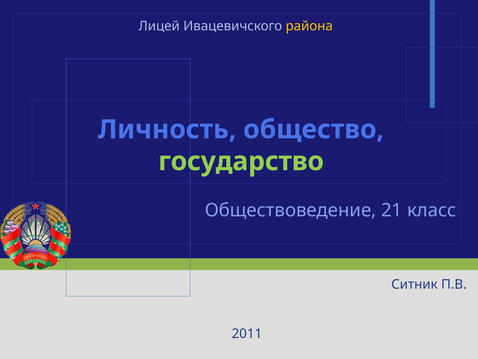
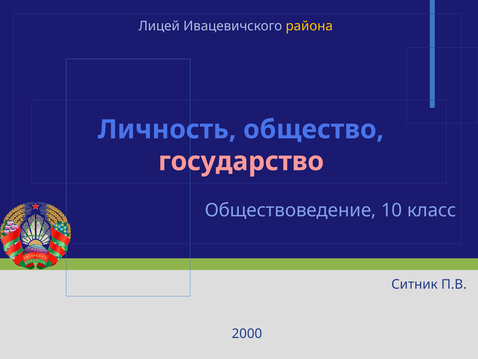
государство colour: light green -> pink
21: 21 -> 10
2011: 2011 -> 2000
